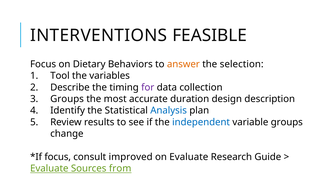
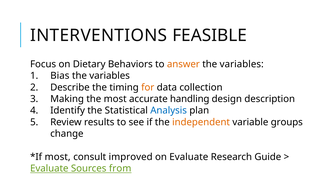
selection at (242, 64): selection -> variables
Tool: Tool -> Bias
for colour: purple -> orange
Groups at (67, 99): Groups -> Making
duration: duration -> handling
independent colour: blue -> orange
focus at (58, 157): focus -> most
